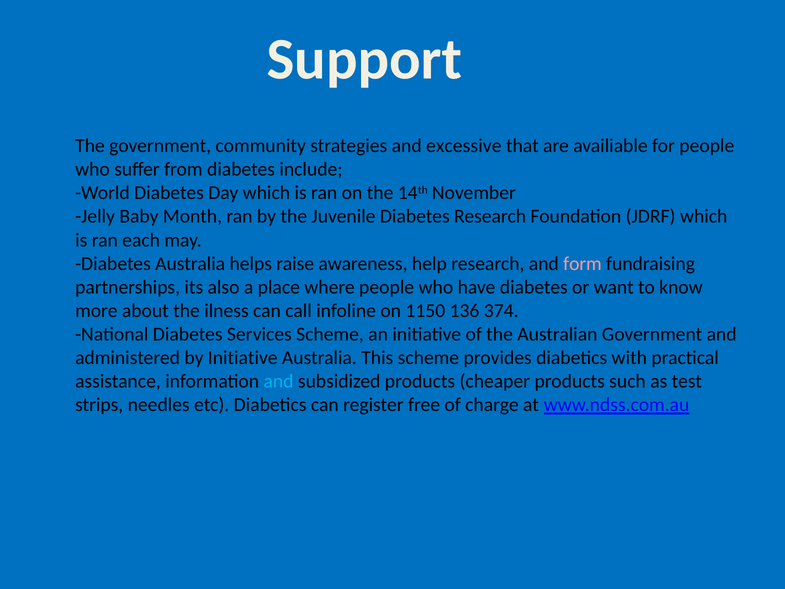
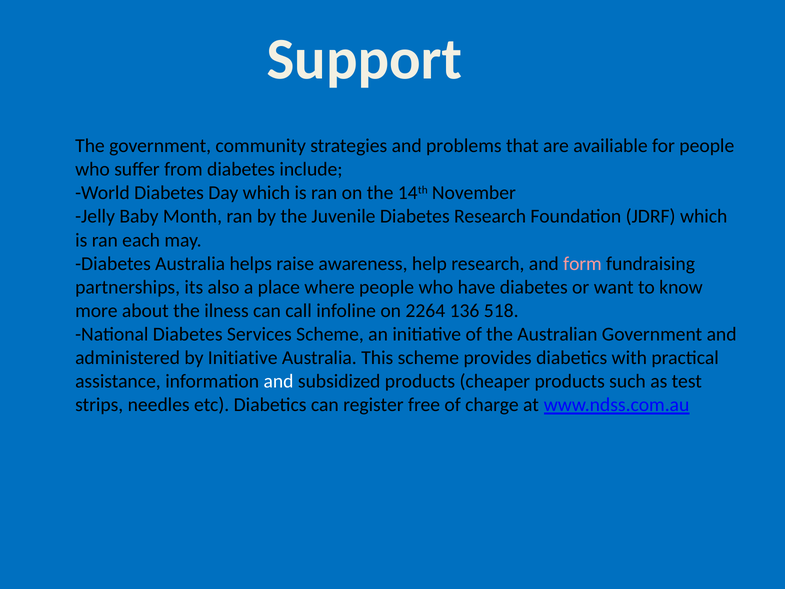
excessive: excessive -> problems
1150: 1150 -> 2264
374: 374 -> 518
and at (279, 381) colour: light blue -> white
